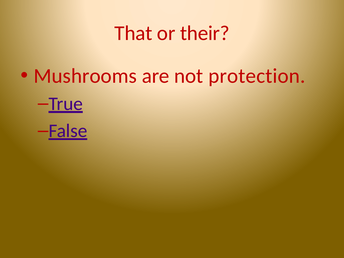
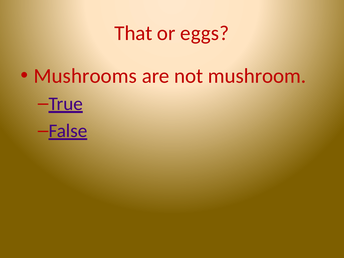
their: their -> eggs
protection: protection -> mushroom
